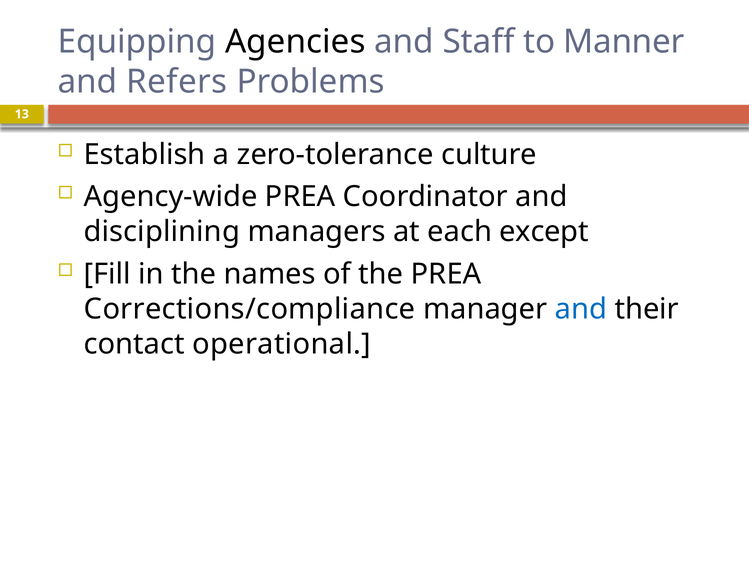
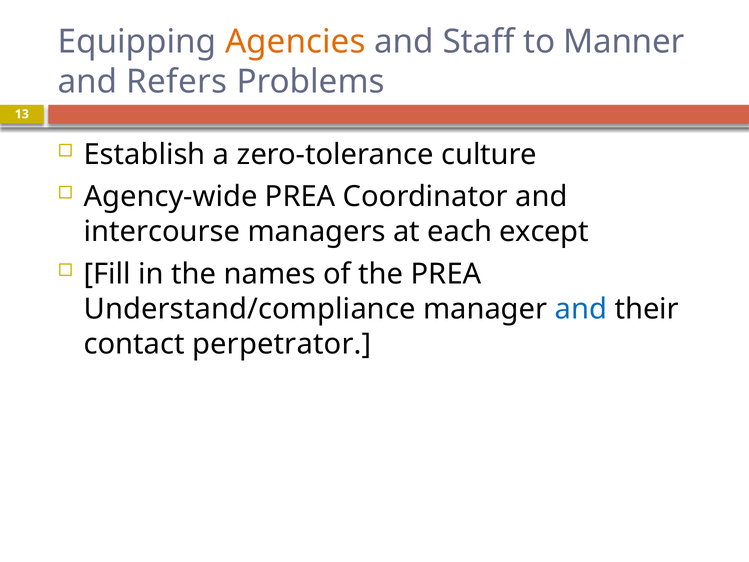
Agencies colour: black -> orange
disciplining: disciplining -> intercourse
Corrections/compliance: Corrections/compliance -> Understand/compliance
operational: operational -> perpetrator
